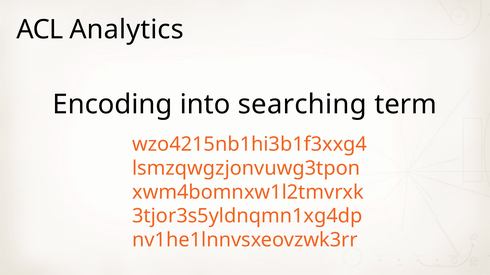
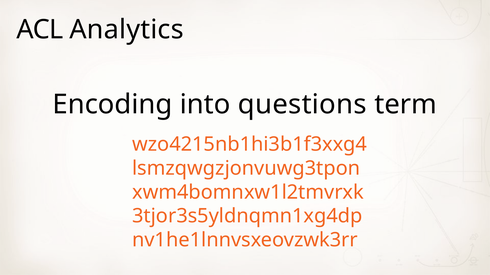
searching: searching -> questions
